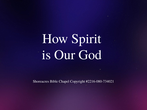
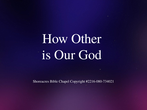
Spirit: Spirit -> Other
